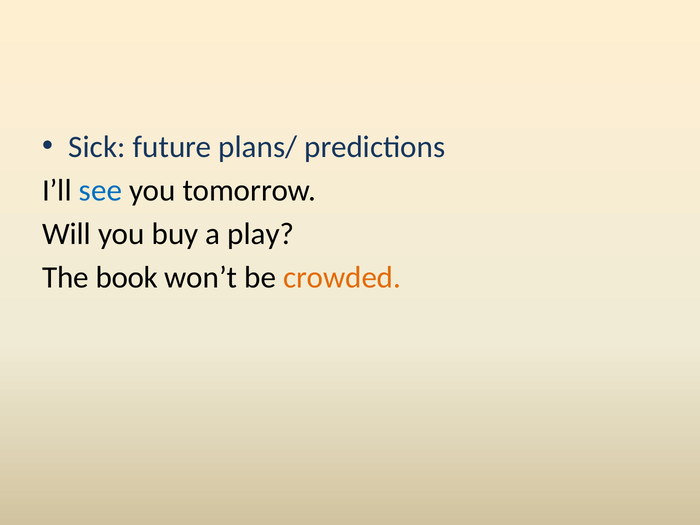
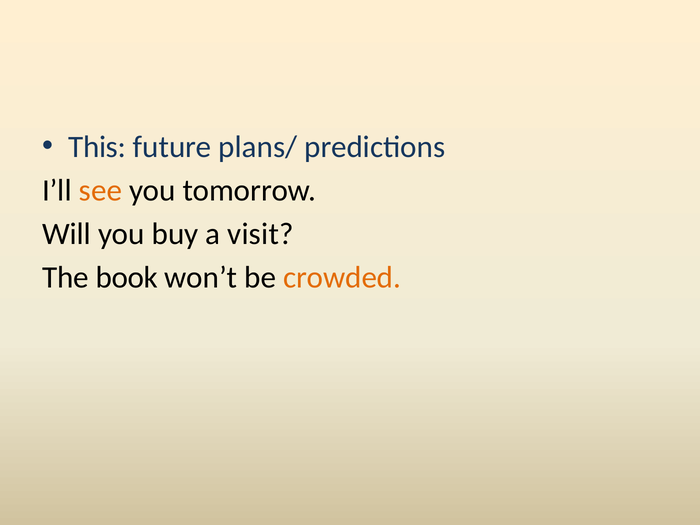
Sick: Sick -> This
see colour: blue -> orange
play: play -> visit
